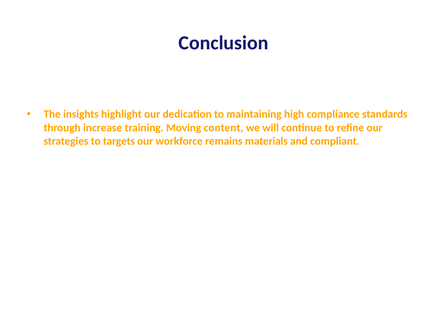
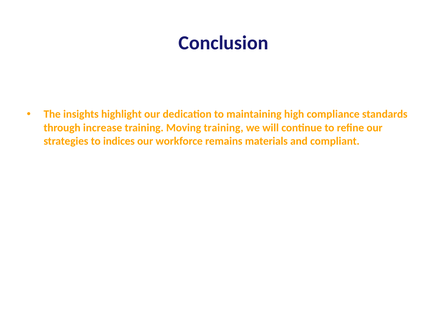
Moving content: content -> training
targets: targets -> indices
